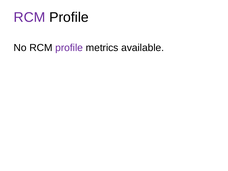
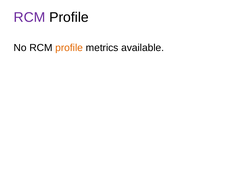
profile at (69, 48) colour: purple -> orange
